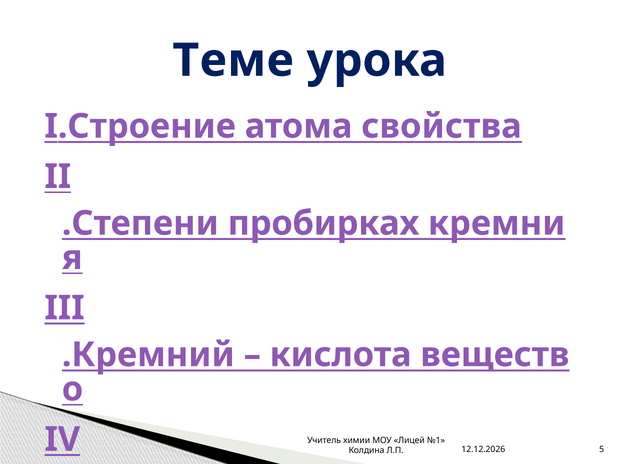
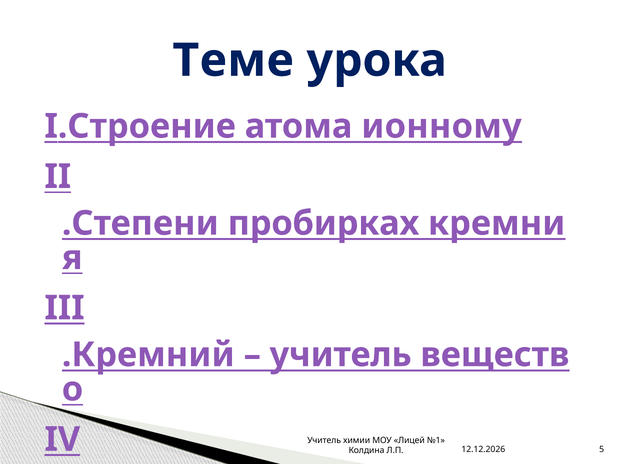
свойства: свойства -> ионному
кислота at (341, 355): кислота -> учитель
